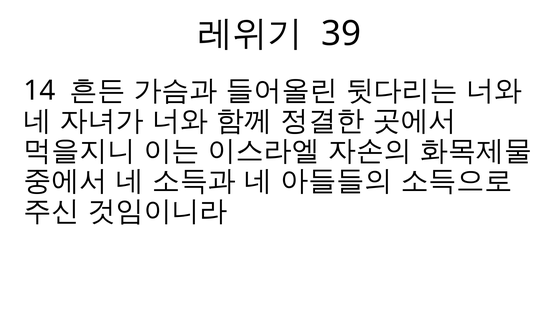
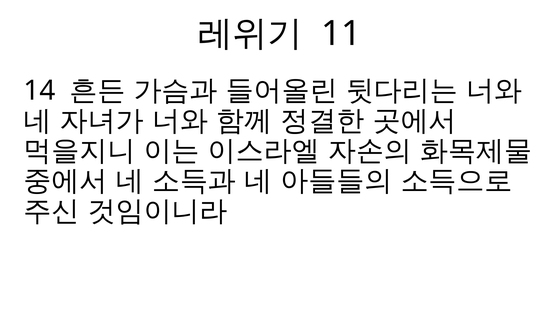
39: 39 -> 11
